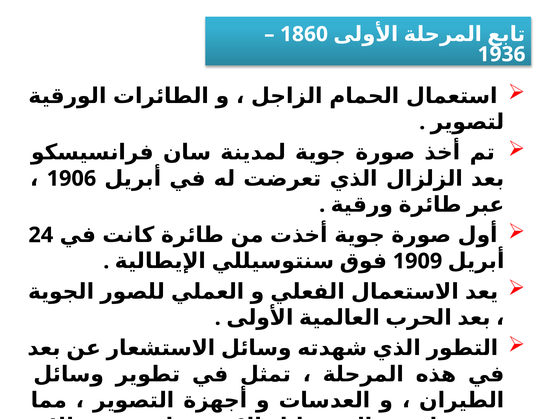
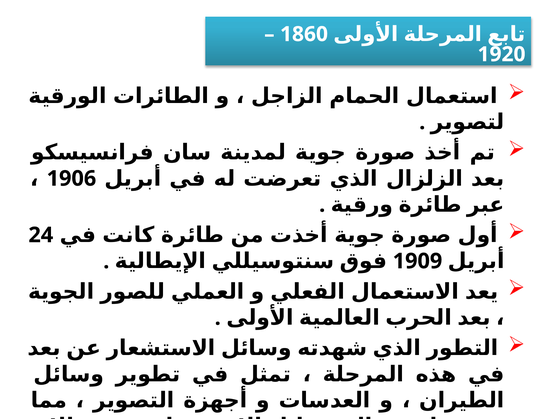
1936: 1936 -> 1920
